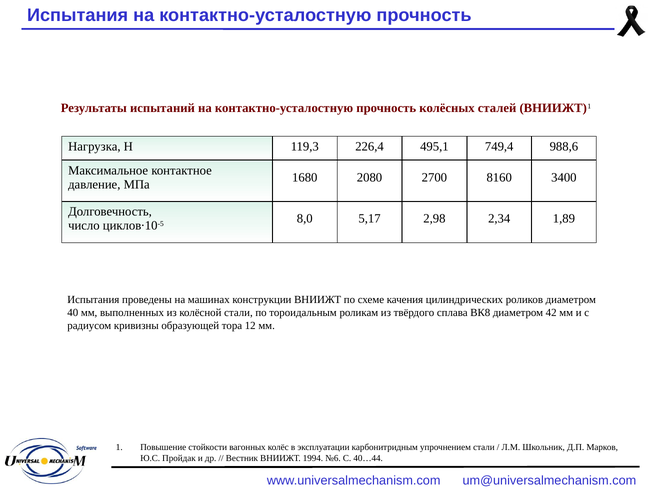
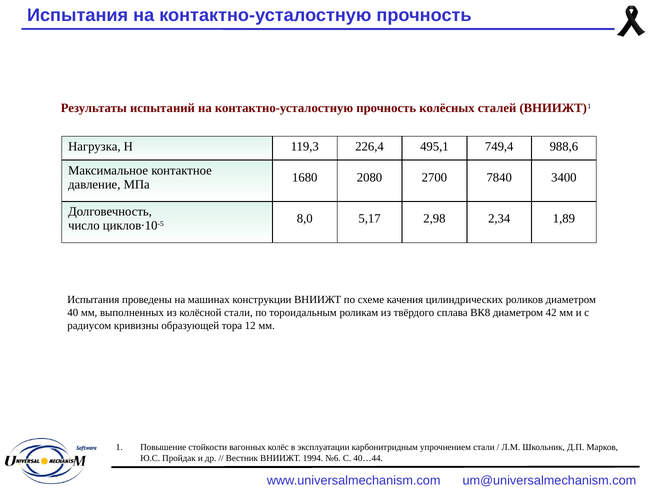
8160: 8160 -> 7840
